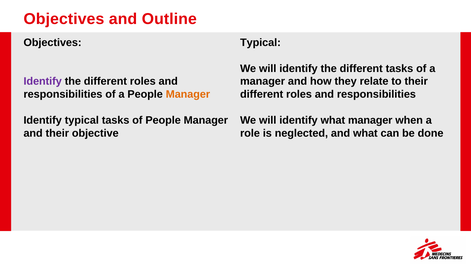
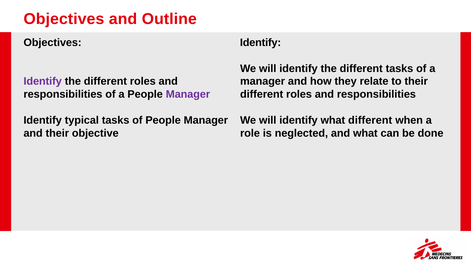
Typical at (260, 43): Typical -> Identify
Manager at (188, 94) colour: orange -> purple
what manager: manager -> different
